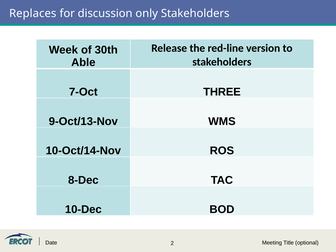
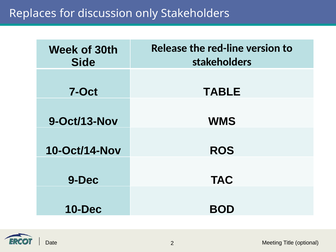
Able: Able -> Side
THREE: THREE -> TABLE
8-Dec: 8-Dec -> 9-Dec
